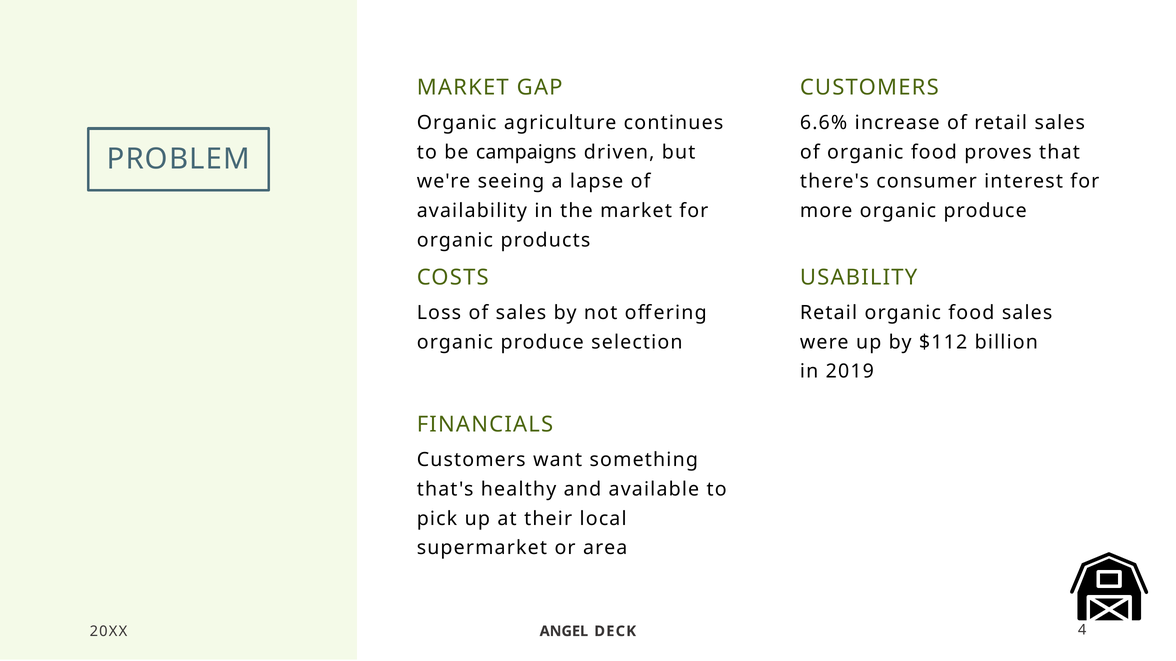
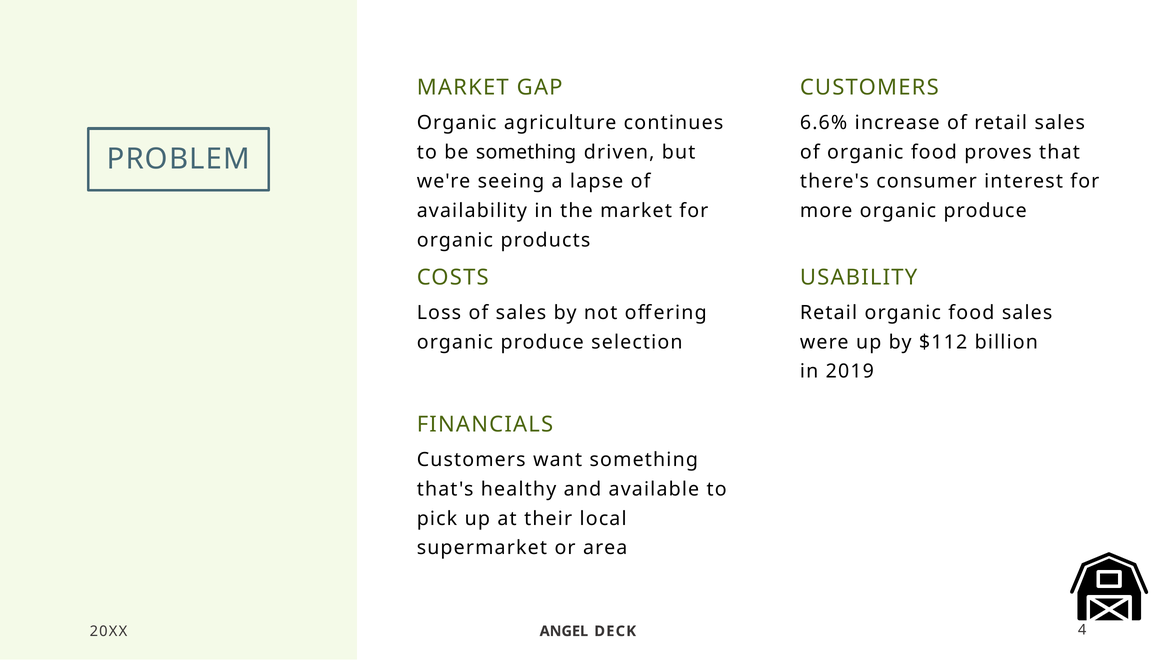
be campaigns: campaigns -> something
